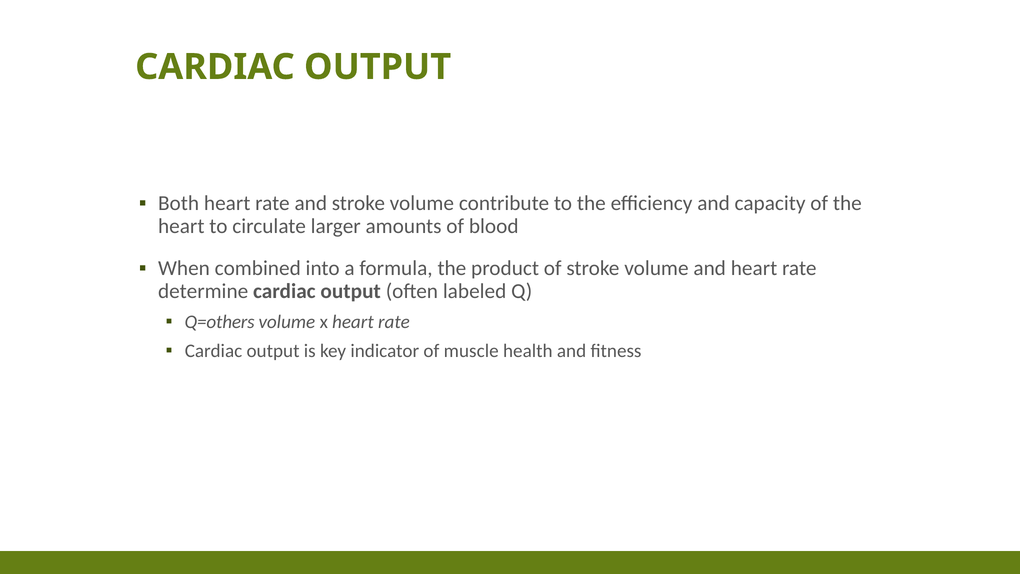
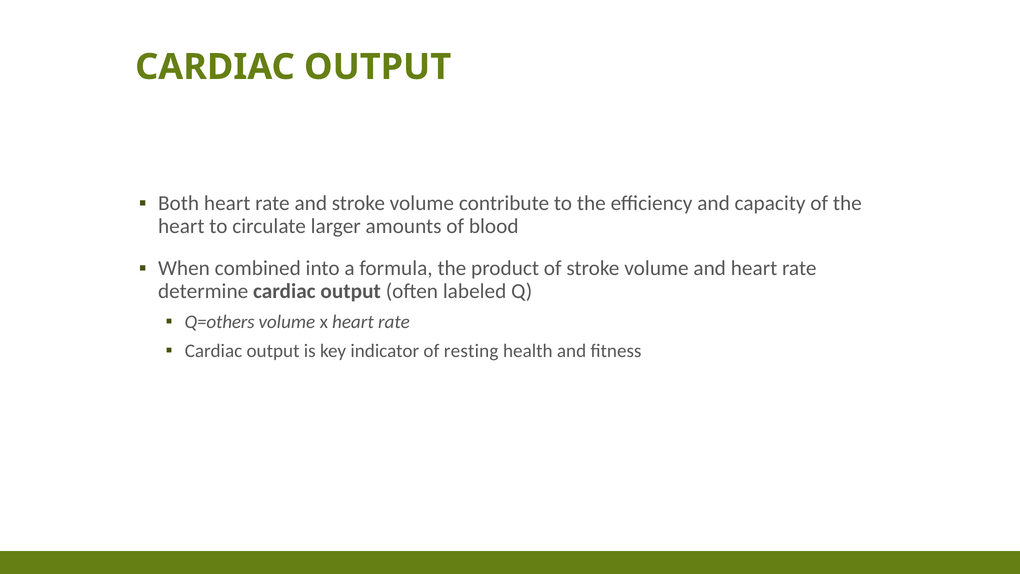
muscle: muscle -> resting
